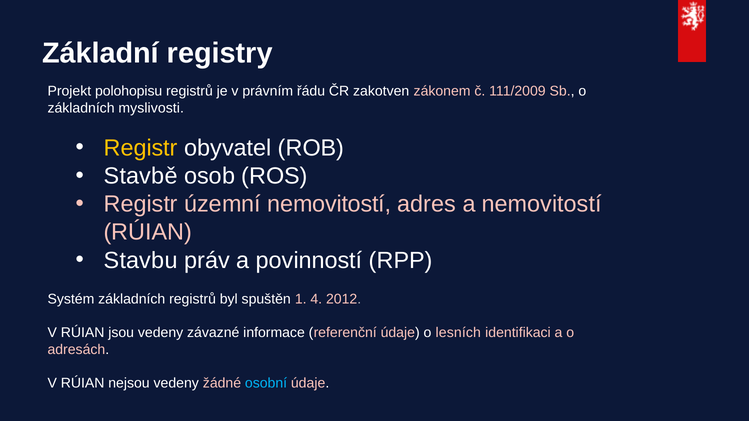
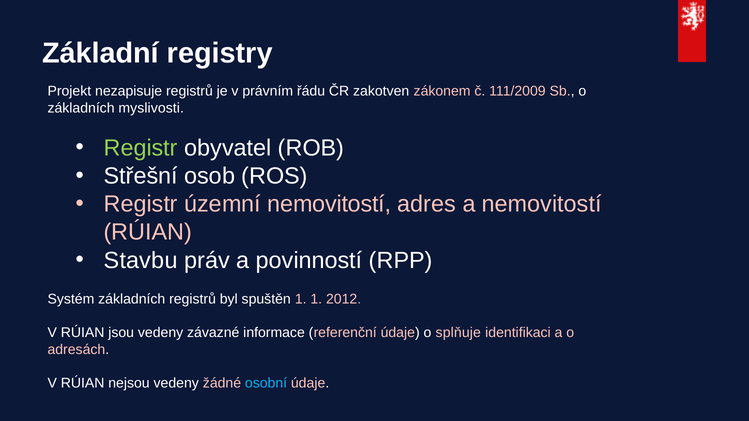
polohopisu: polohopisu -> nezapisuje
Registr at (141, 148) colour: yellow -> light green
Stavbě: Stavbě -> Střešní
1 4: 4 -> 1
lesních: lesních -> splňuje
